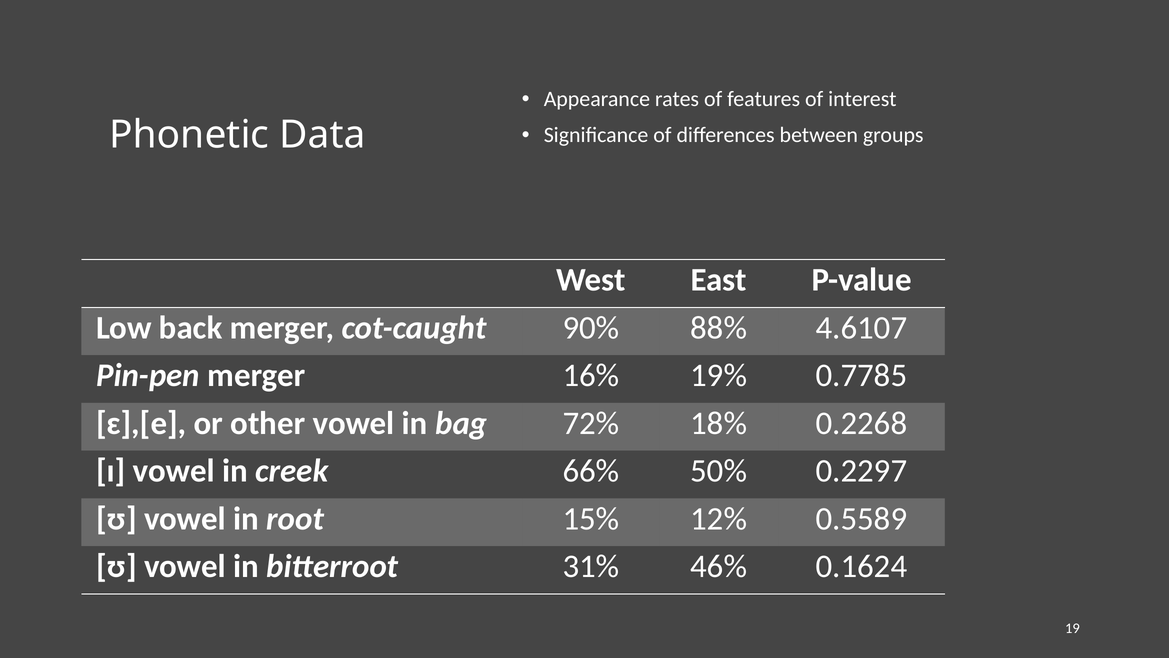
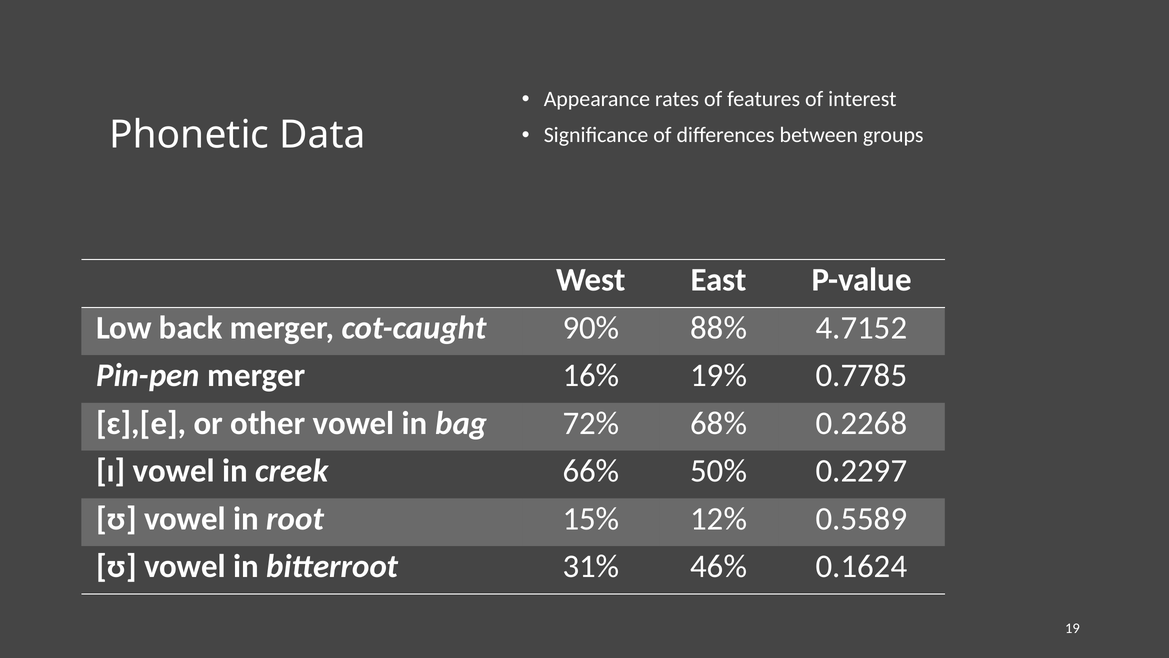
4.6107: 4.6107 -> 4.7152
18%: 18% -> 68%
